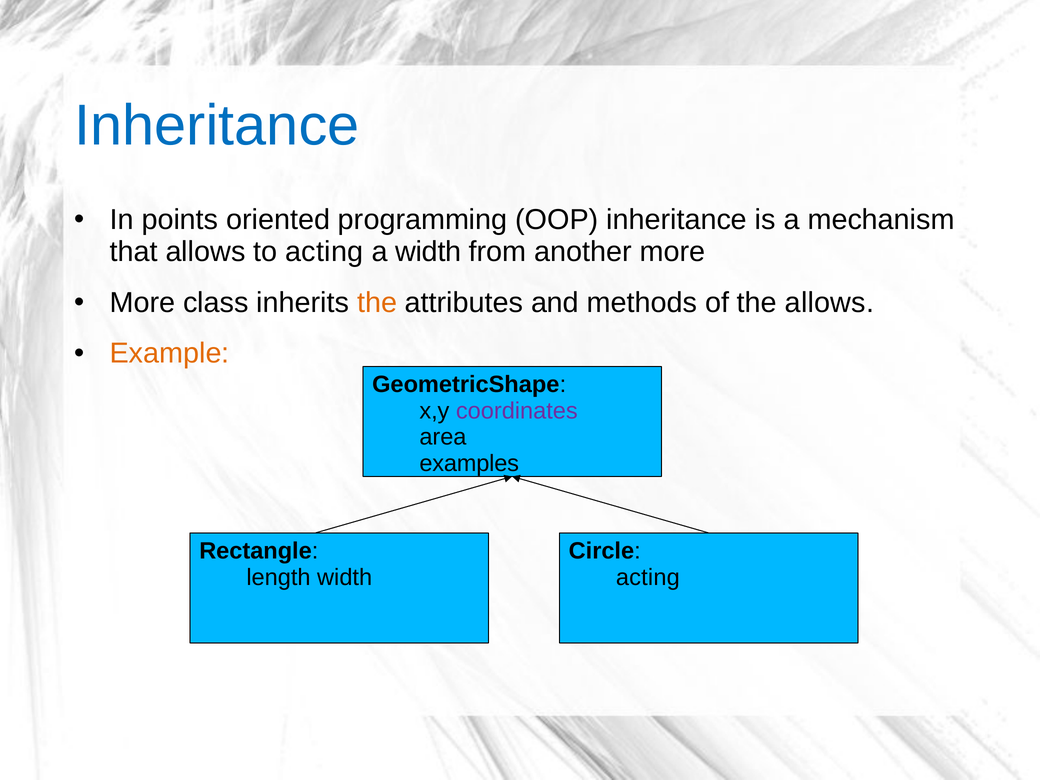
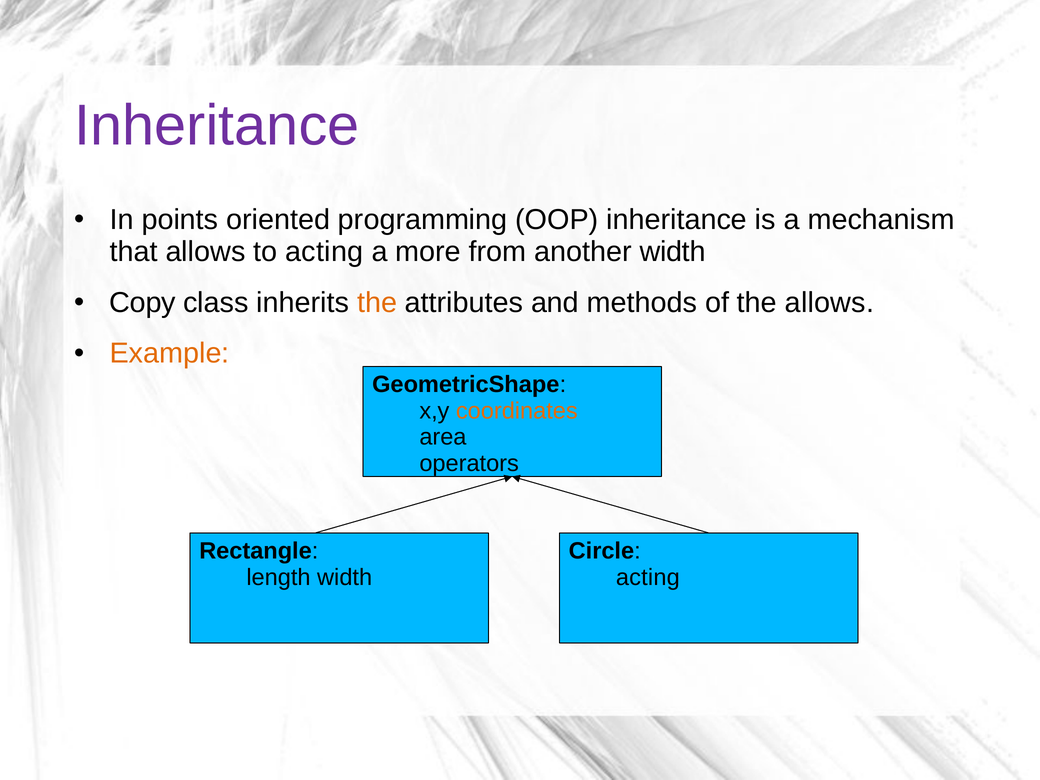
Inheritance at (217, 126) colour: blue -> purple
a width: width -> more
another more: more -> width
More at (143, 303): More -> Copy
coordinates colour: purple -> orange
examples: examples -> operators
